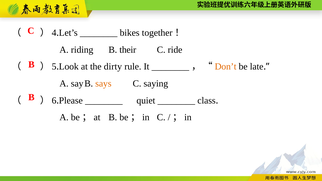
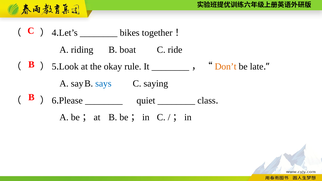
their: their -> boat
dirty: dirty -> okay
says colour: orange -> blue
